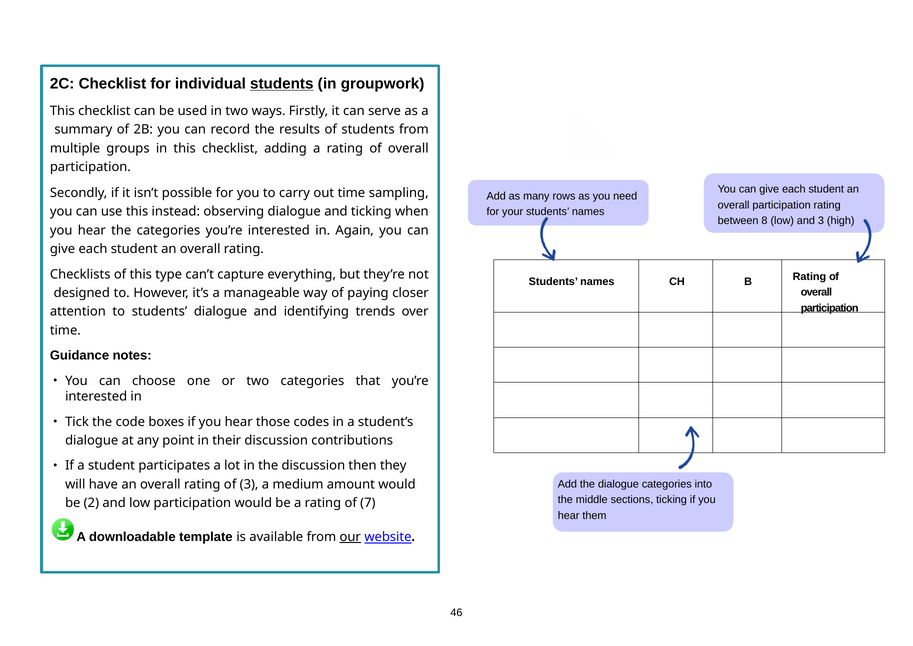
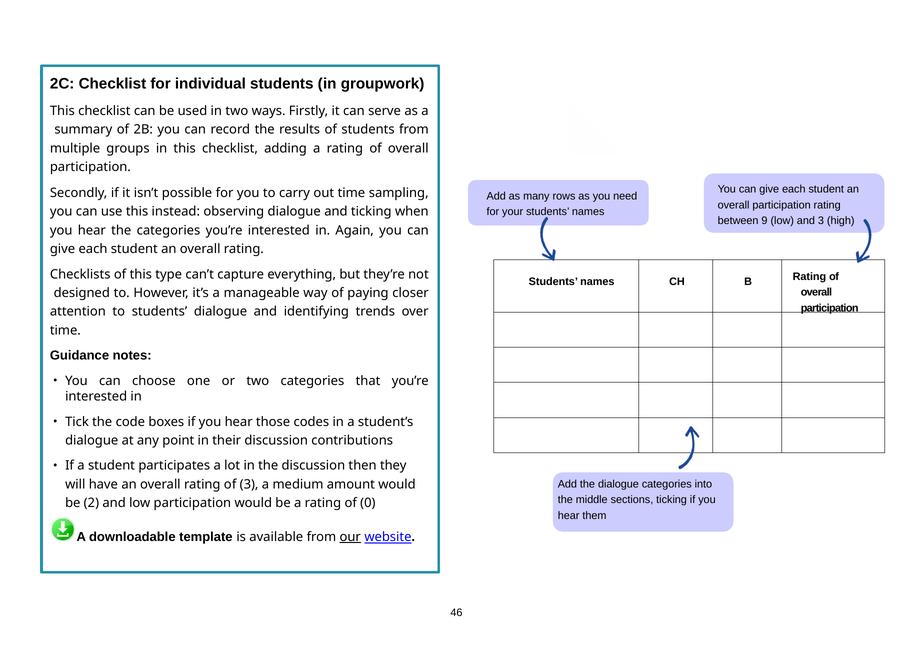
students at (282, 84) underline: present -> none
8: 8 -> 9
7: 7 -> 0
